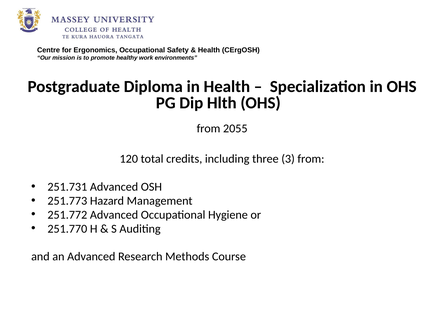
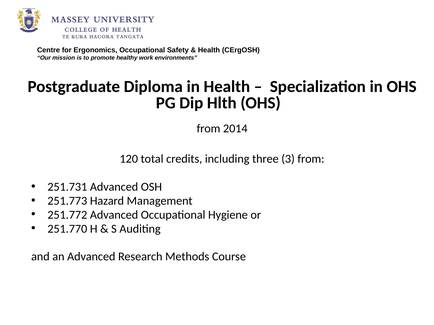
2055: 2055 -> 2014
